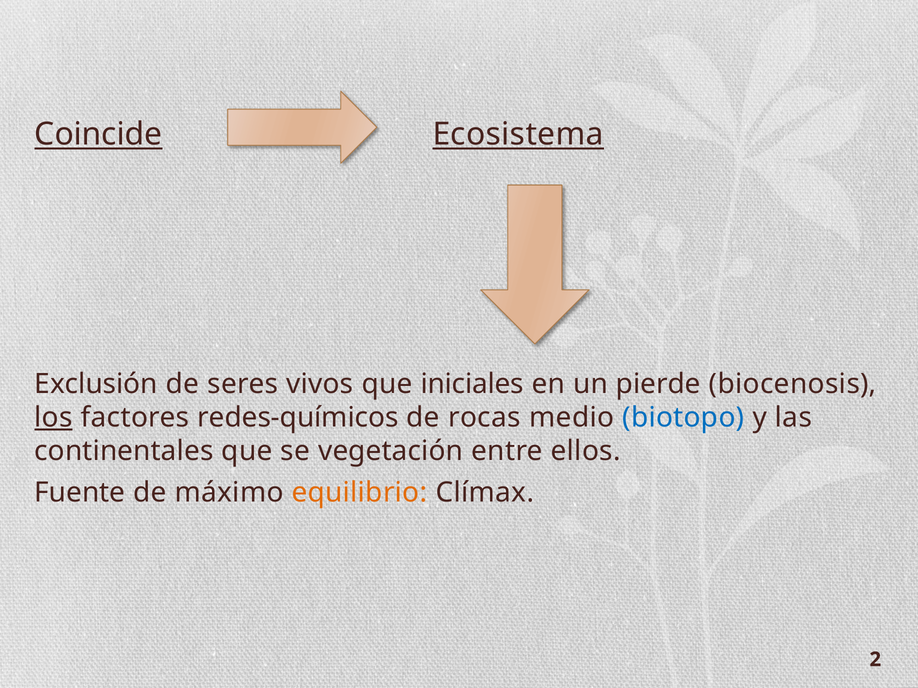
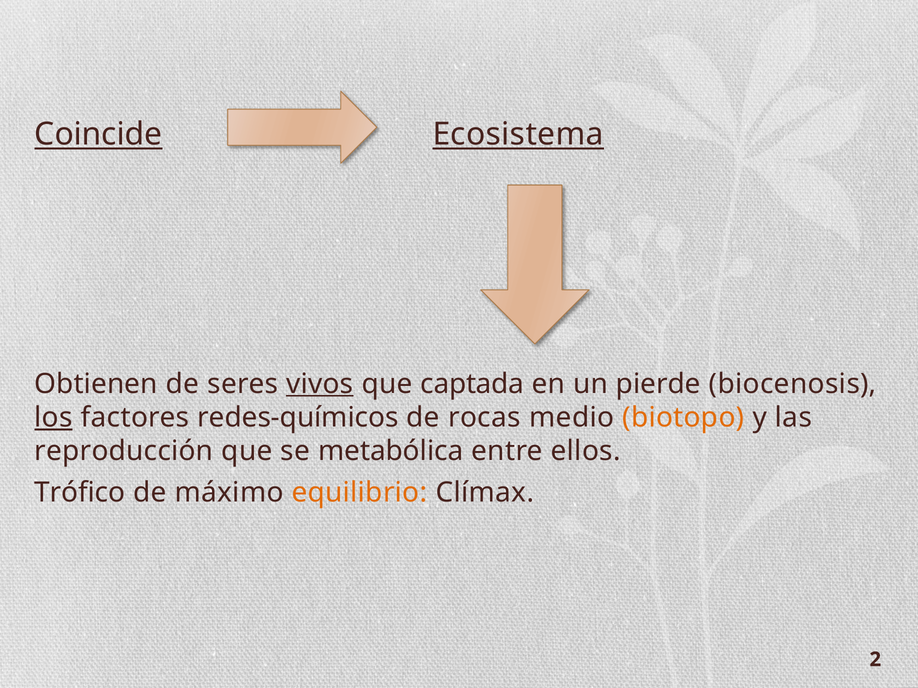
Exclusión: Exclusión -> Obtienen
vivos underline: none -> present
iniciales: iniciales -> captada
biotopo colour: blue -> orange
continentales: continentales -> reproducción
vegetación: vegetación -> metabólica
Fuente: Fuente -> Trófico
